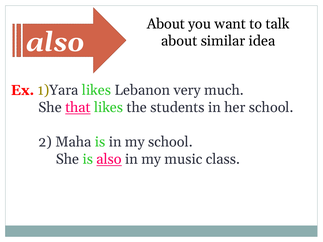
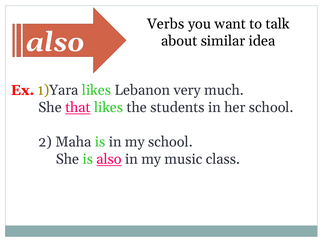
About at (166, 24): About -> Verbs
